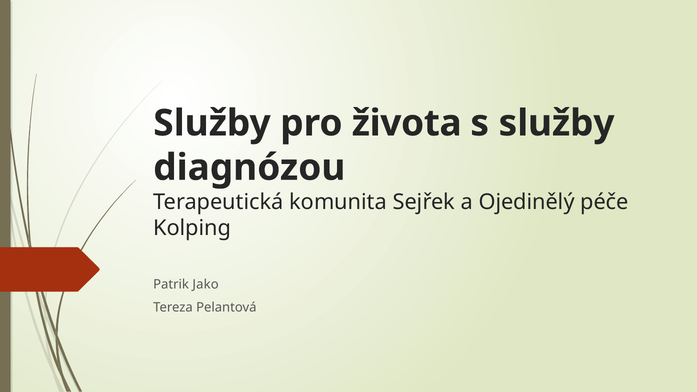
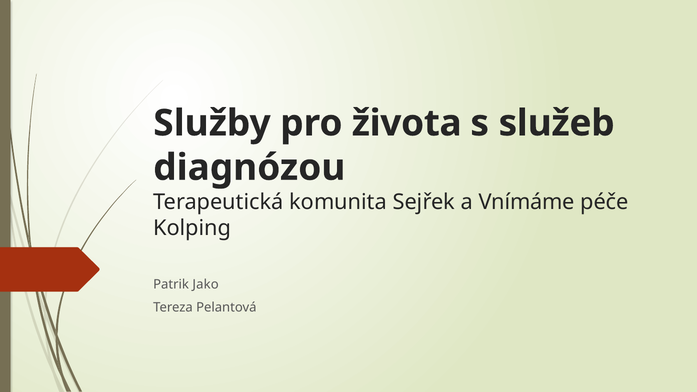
s služby: služby -> služeb
Ojedinělý: Ojedinělý -> Vnímáme
